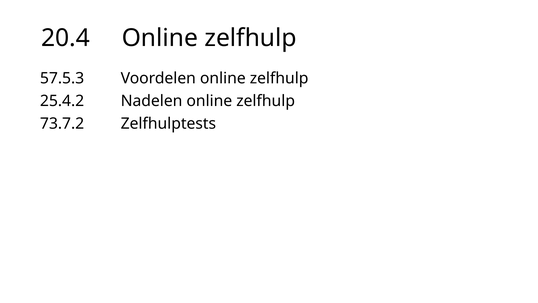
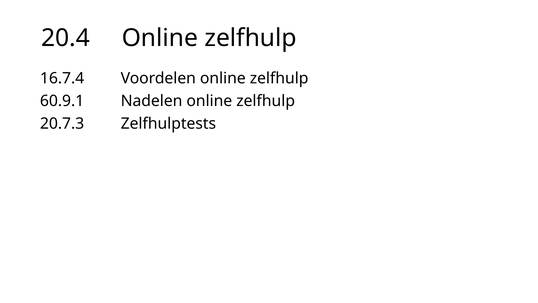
57.5.3: 57.5.3 -> 16.7.4
25.4.2: 25.4.2 -> 60.9.1
73.7.2: 73.7.2 -> 20.7.3
